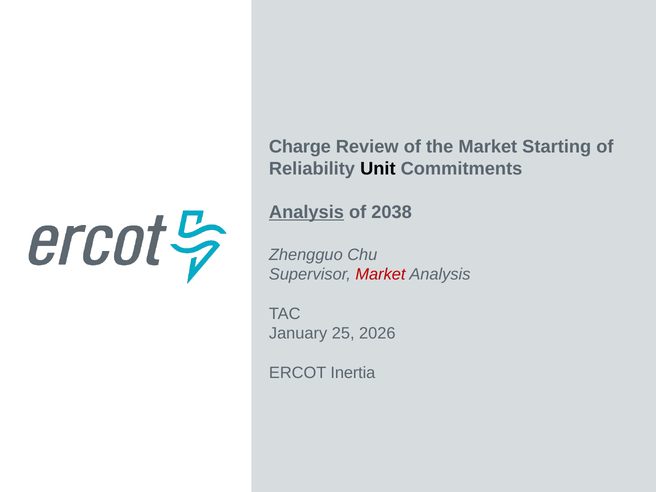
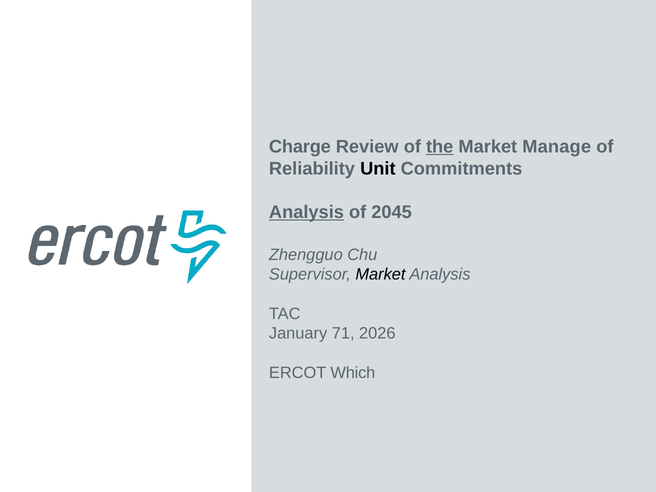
the underline: none -> present
Starting: Starting -> Manage
2038: 2038 -> 2045
Market at (380, 275) colour: red -> black
25: 25 -> 71
Inertia: Inertia -> Which
